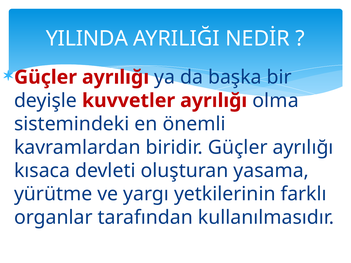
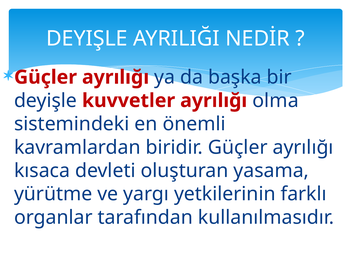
YILINDA at (87, 39): YILINDA -> DEYIŞLE
